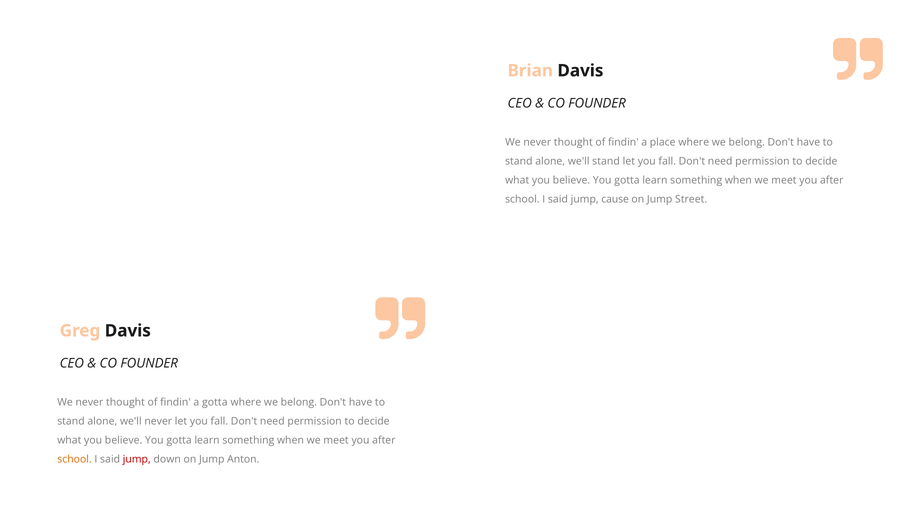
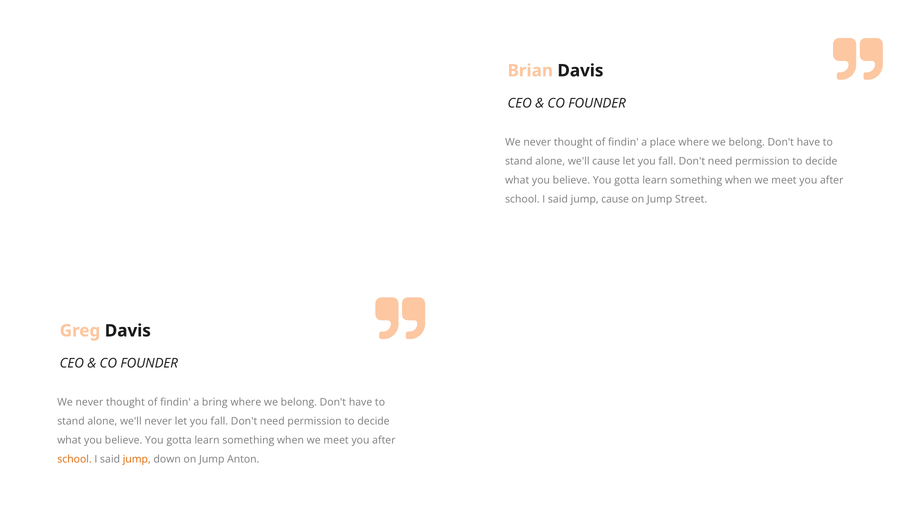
we'll stand: stand -> cause
a gotta: gotta -> bring
jump at (137, 459) colour: red -> orange
